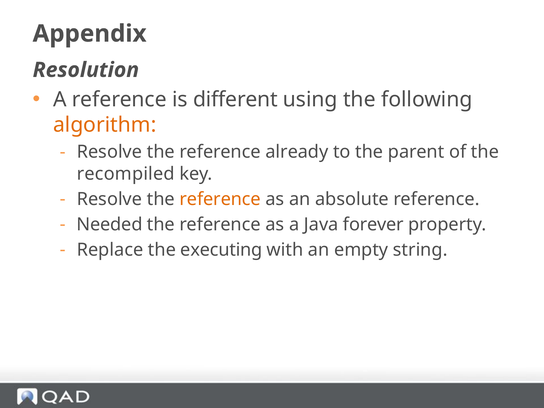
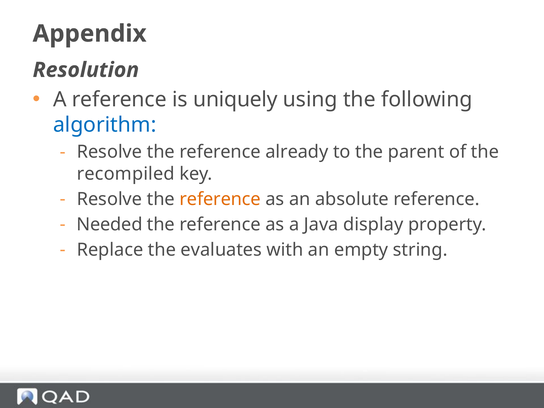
different: different -> uniquely
algorithm colour: orange -> blue
forever: forever -> display
executing: executing -> evaluates
